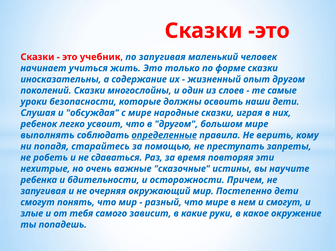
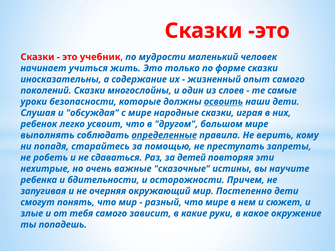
по запугивая: запугивая -> мудрости
опыт другом: другом -> самого
освоить underline: none -> present
время: время -> детей
и смогут: смогут -> сюжет
